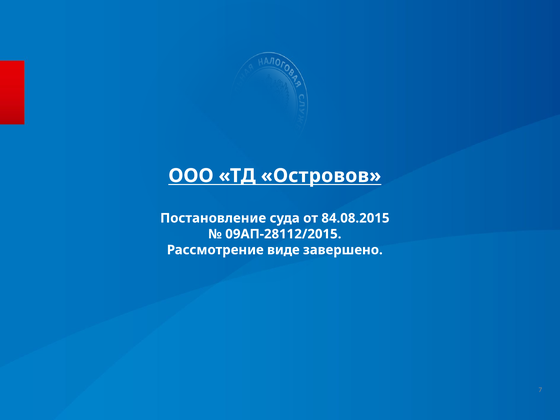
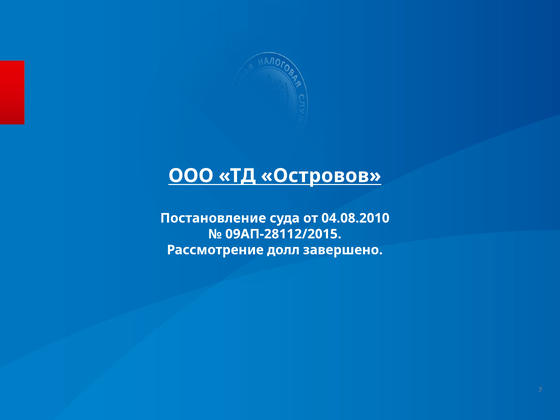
84.08.2015: 84.08.2015 -> 04.08.2010
виде: виде -> долл
